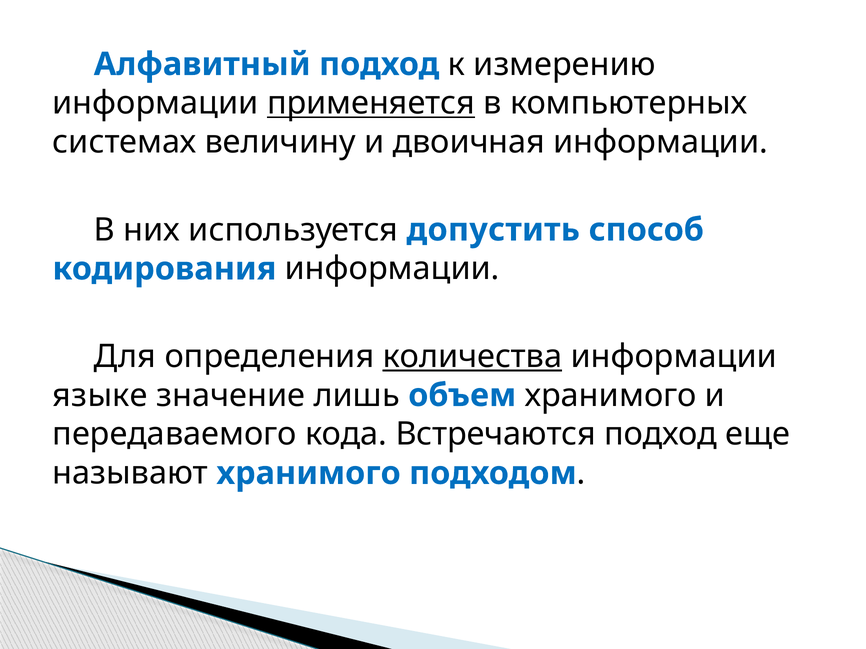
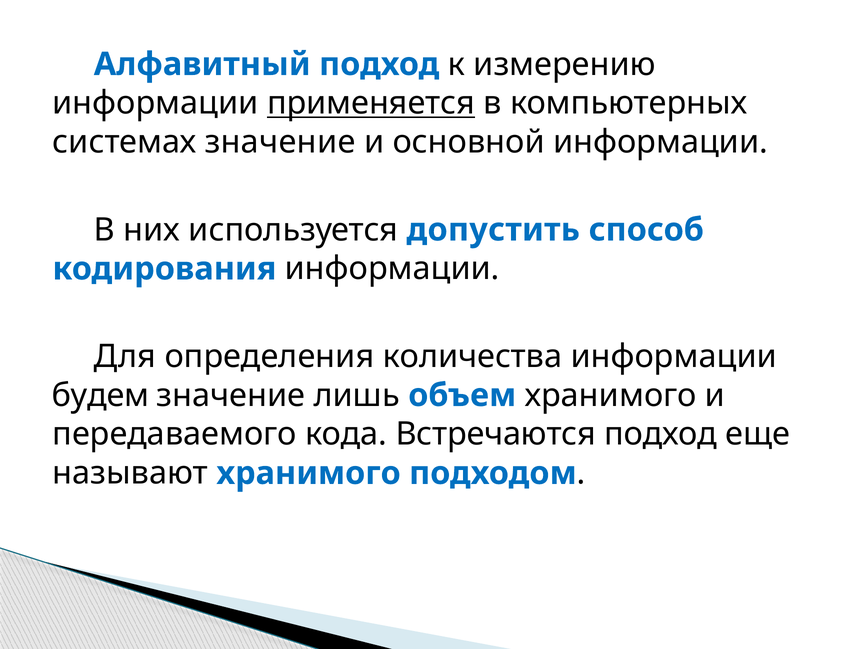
системах величину: величину -> значение
двоичная: двоичная -> основной
количества underline: present -> none
языке: языке -> будем
